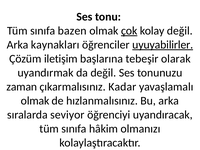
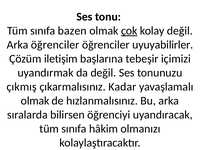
Arka kaynakları: kaynakları -> öğrenciler
uyuyabilirler underline: present -> none
olarak: olarak -> içimizi
zaman: zaman -> çıkmış
seviyor: seviyor -> bilirsen
